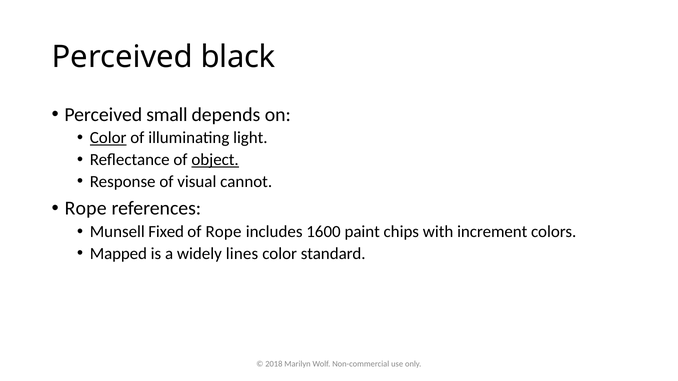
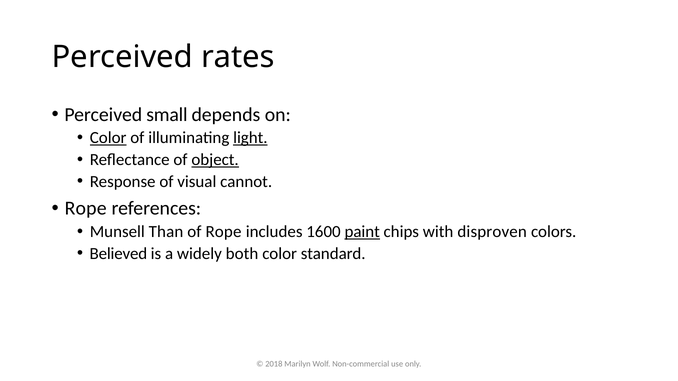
black: black -> rates
light underline: none -> present
Fixed: Fixed -> Than
paint underline: none -> present
increment: increment -> disproven
Mapped: Mapped -> Believed
lines: lines -> both
